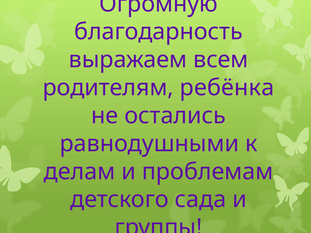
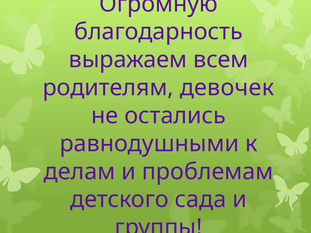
ребёнка: ребёнка -> девочек
